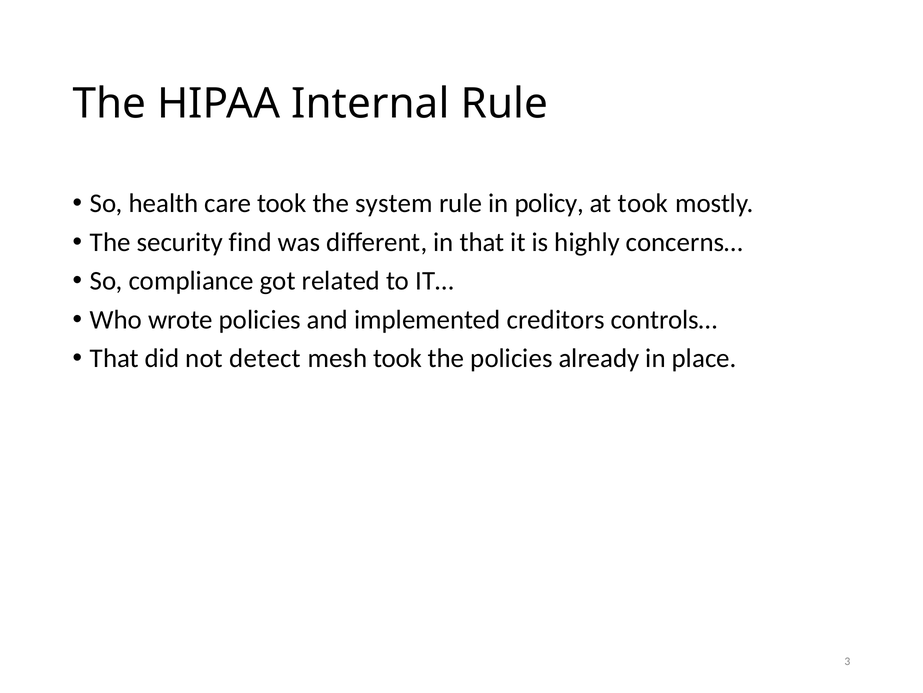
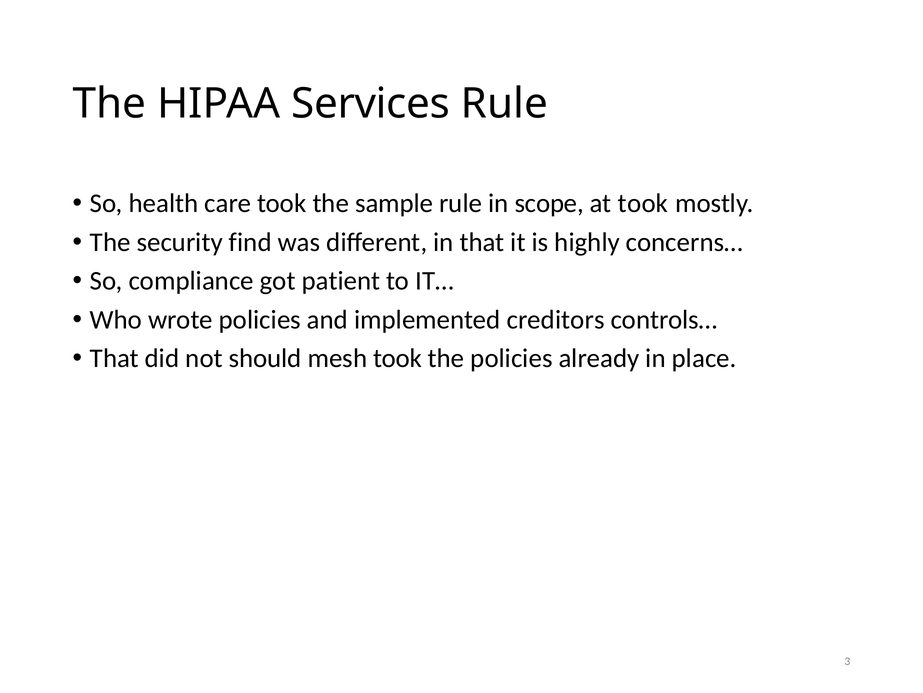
Internal: Internal -> Services
system: system -> sample
policy: policy -> scope
related: related -> patient
detect: detect -> should
